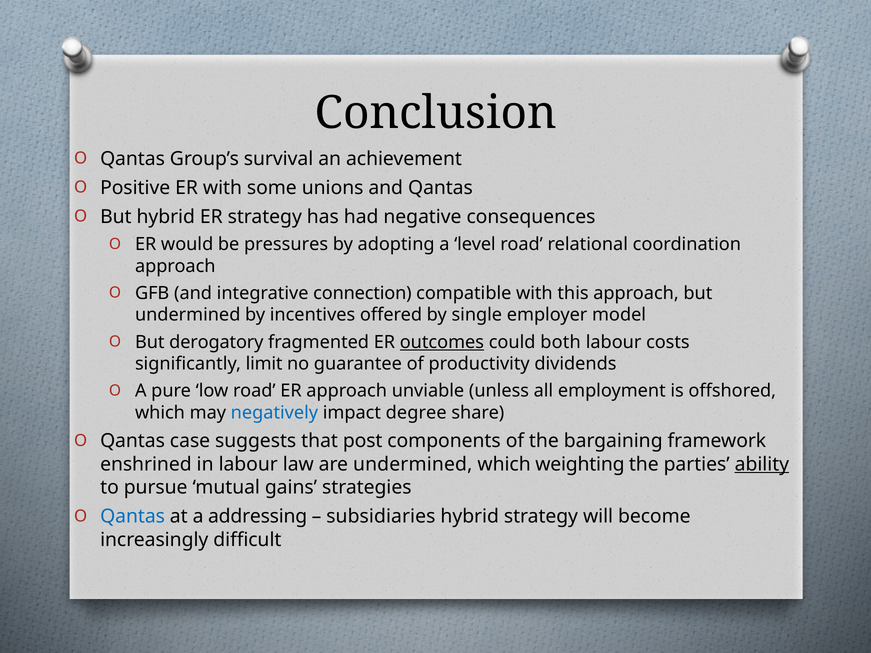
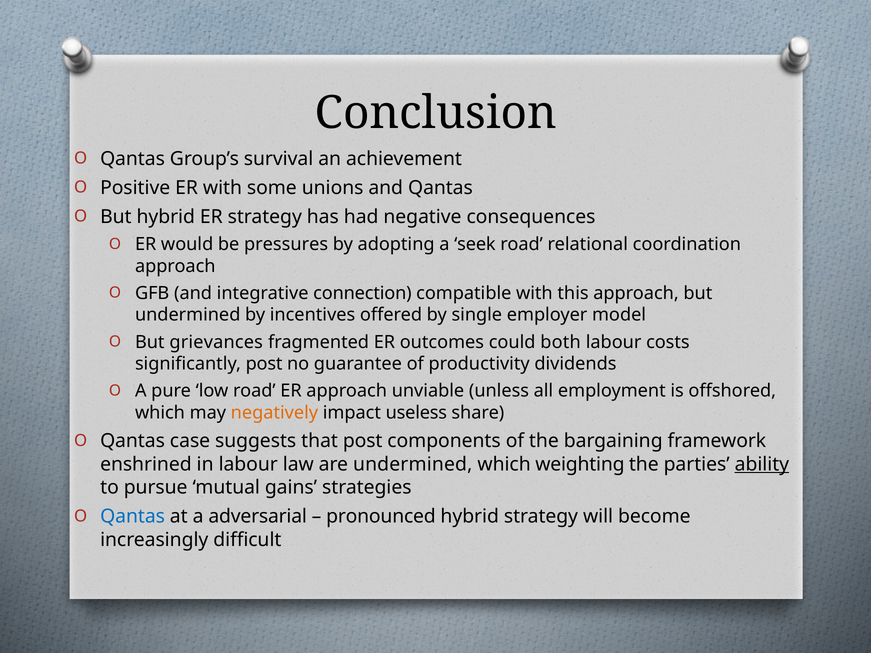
level: level -> seek
derogatory: derogatory -> grievances
outcomes underline: present -> none
significantly limit: limit -> post
negatively colour: blue -> orange
degree: degree -> useless
addressing: addressing -> adversarial
subsidiaries: subsidiaries -> pronounced
